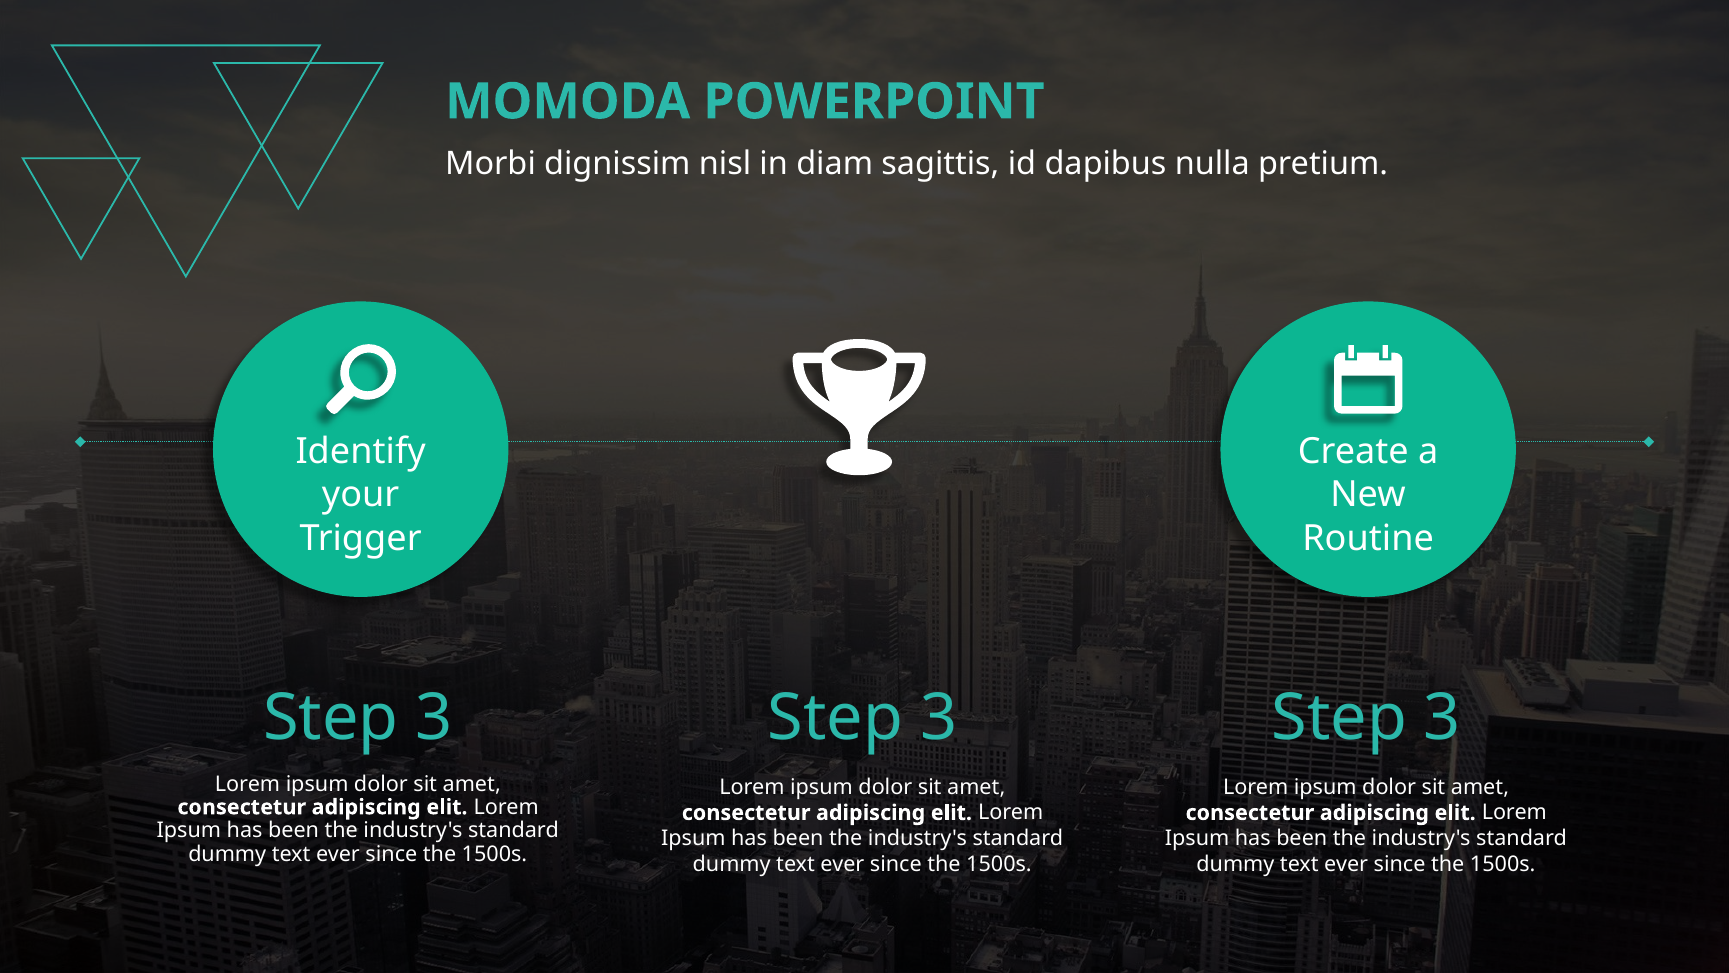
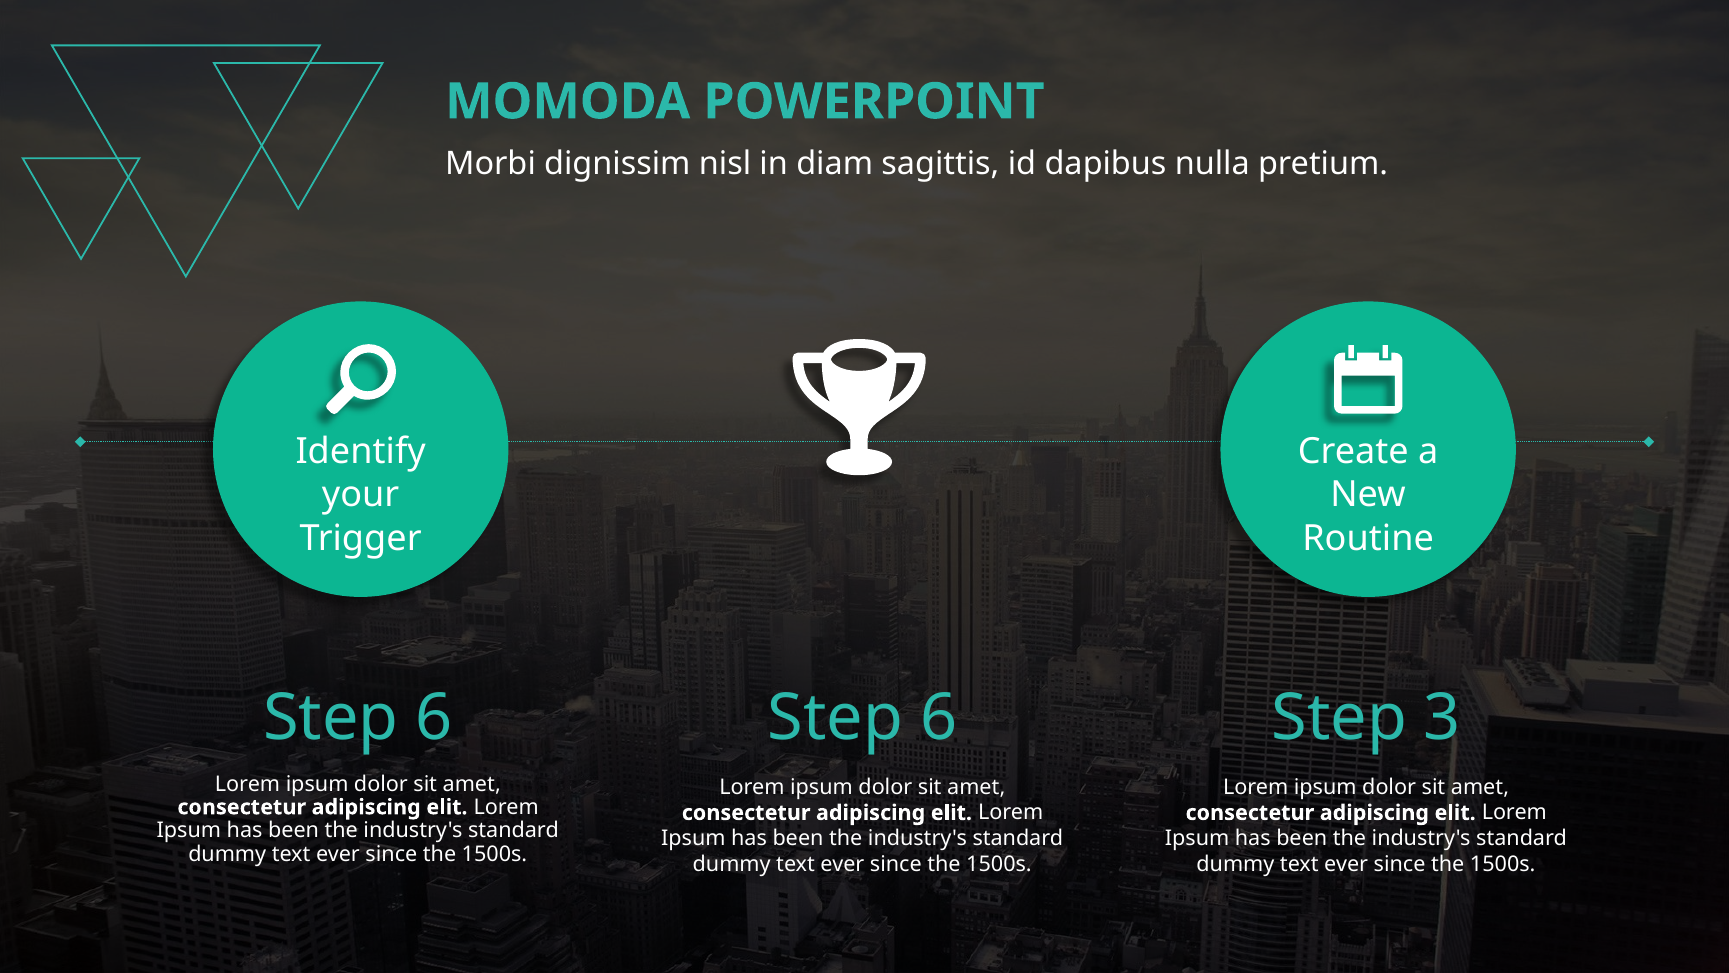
3 at (434, 718): 3 -> 6
3 at (939, 718): 3 -> 6
